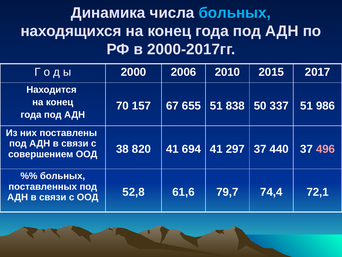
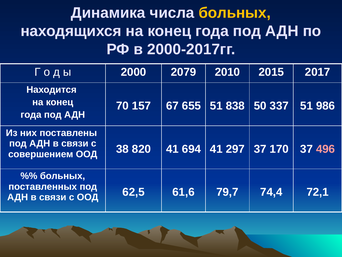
больных at (235, 13) colour: light blue -> yellow
2006: 2006 -> 2079
440: 440 -> 170
52,8: 52,8 -> 62,5
